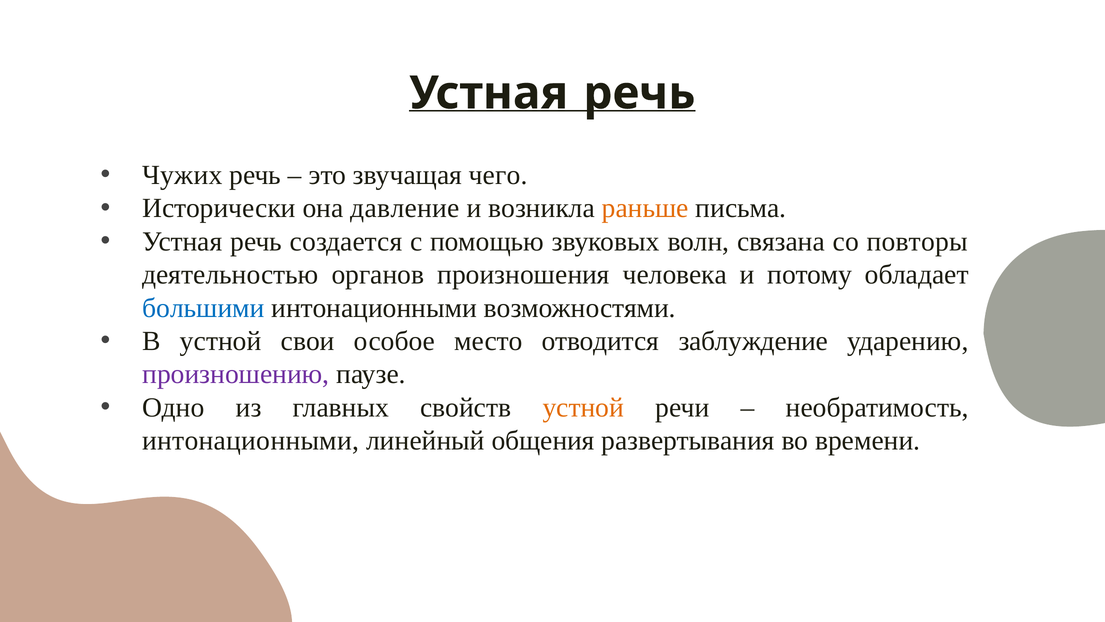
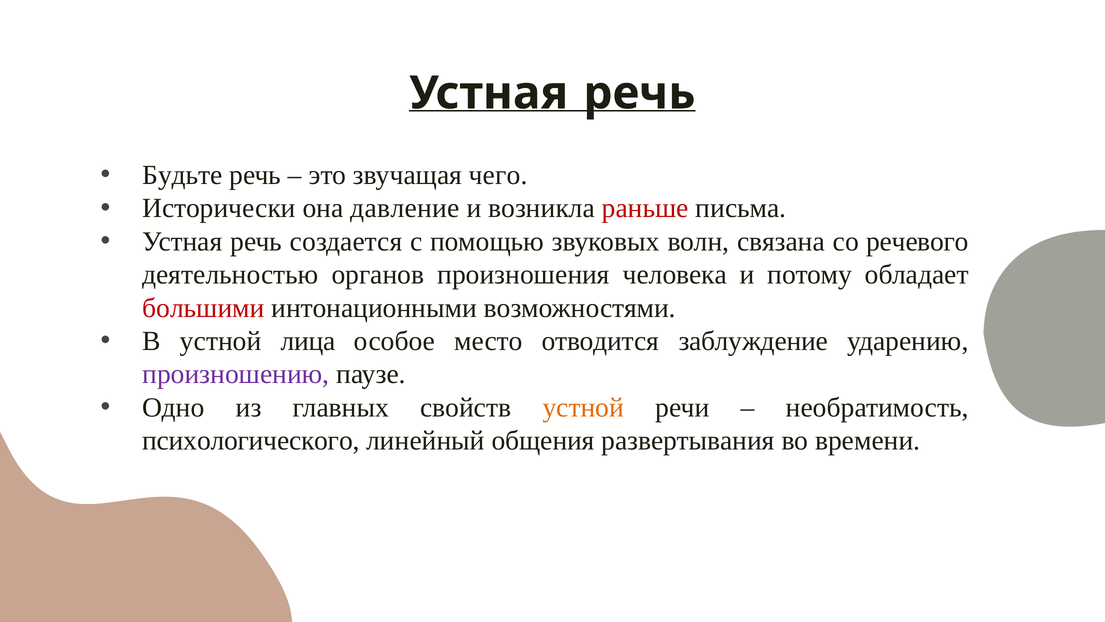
Чужих: Чужих -> Будьте
раньше colour: orange -> red
повторы: повторы -> речевого
большими colour: blue -> red
свои: свои -> лица
интонационными at (251, 440): интонационными -> психологического
